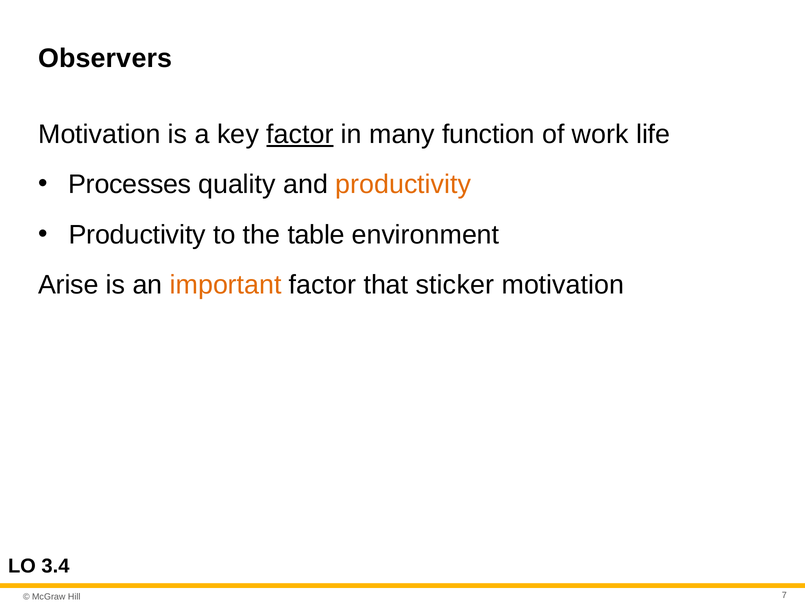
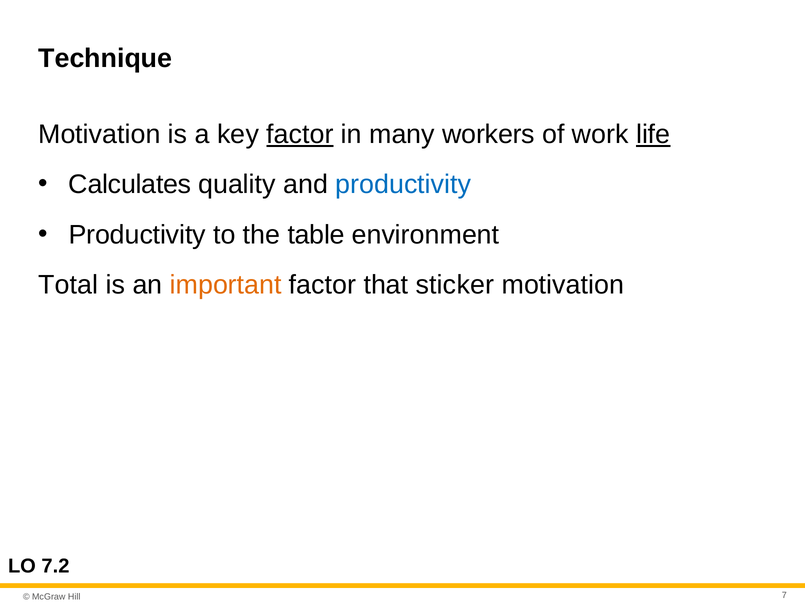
Observers: Observers -> Technique
function: function -> workers
life underline: none -> present
Processes: Processes -> Calculates
productivity at (403, 184) colour: orange -> blue
Arise: Arise -> Total
3.4: 3.4 -> 7.2
